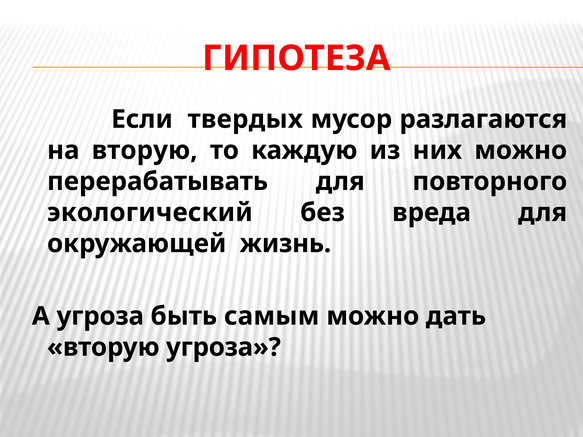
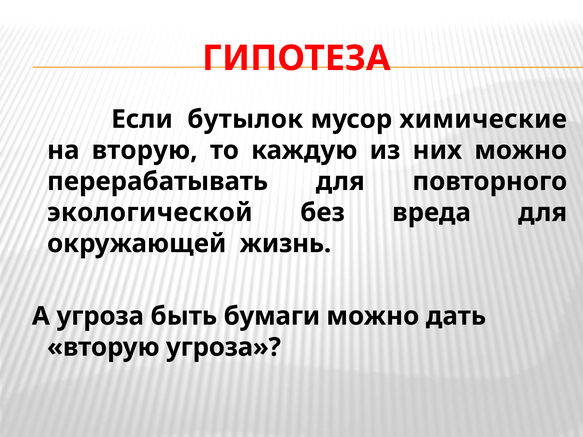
твердых: твердых -> бутылок
разлагаются: разлагаются -> химические
экологический: экологический -> экологической
самым: самым -> бумаги
